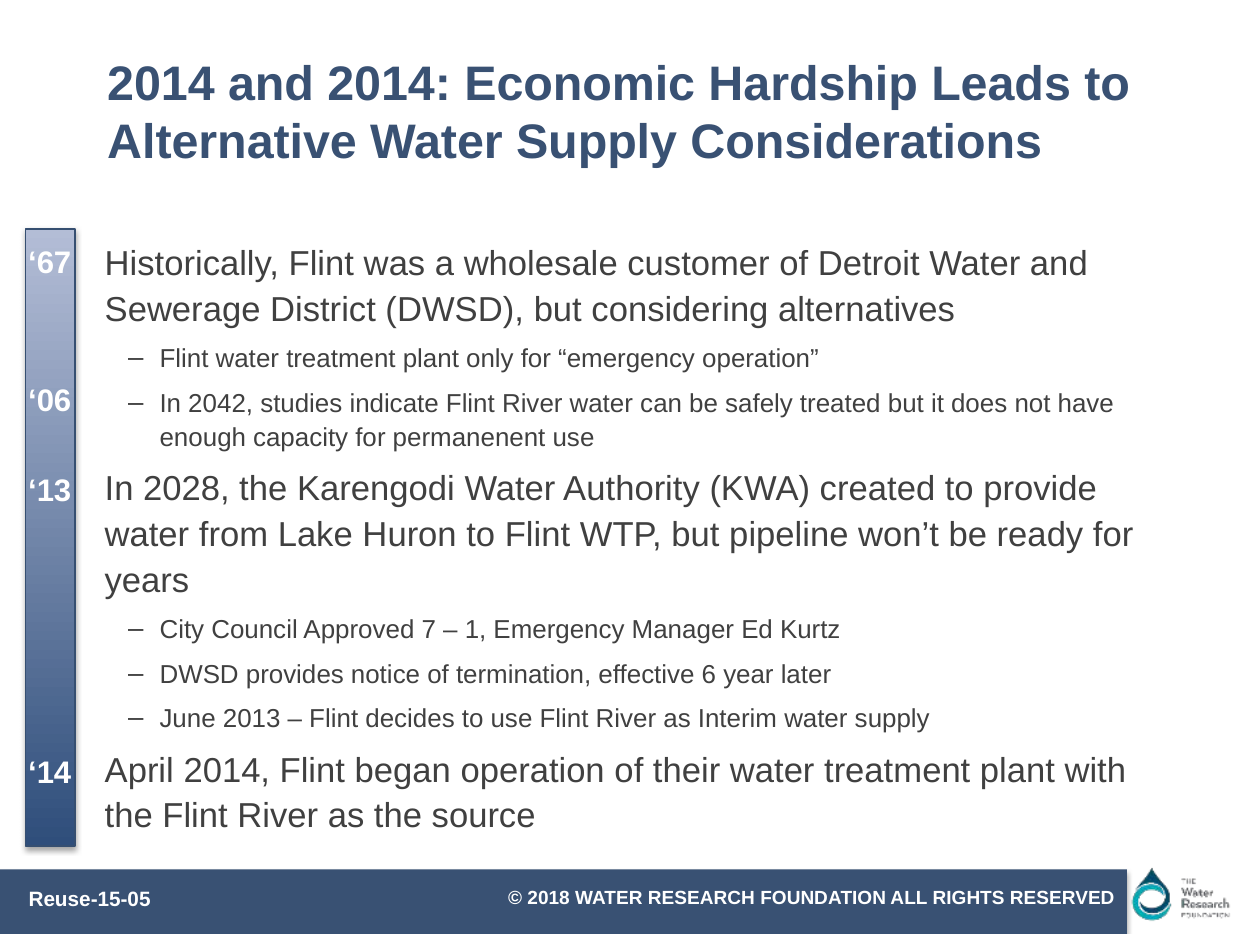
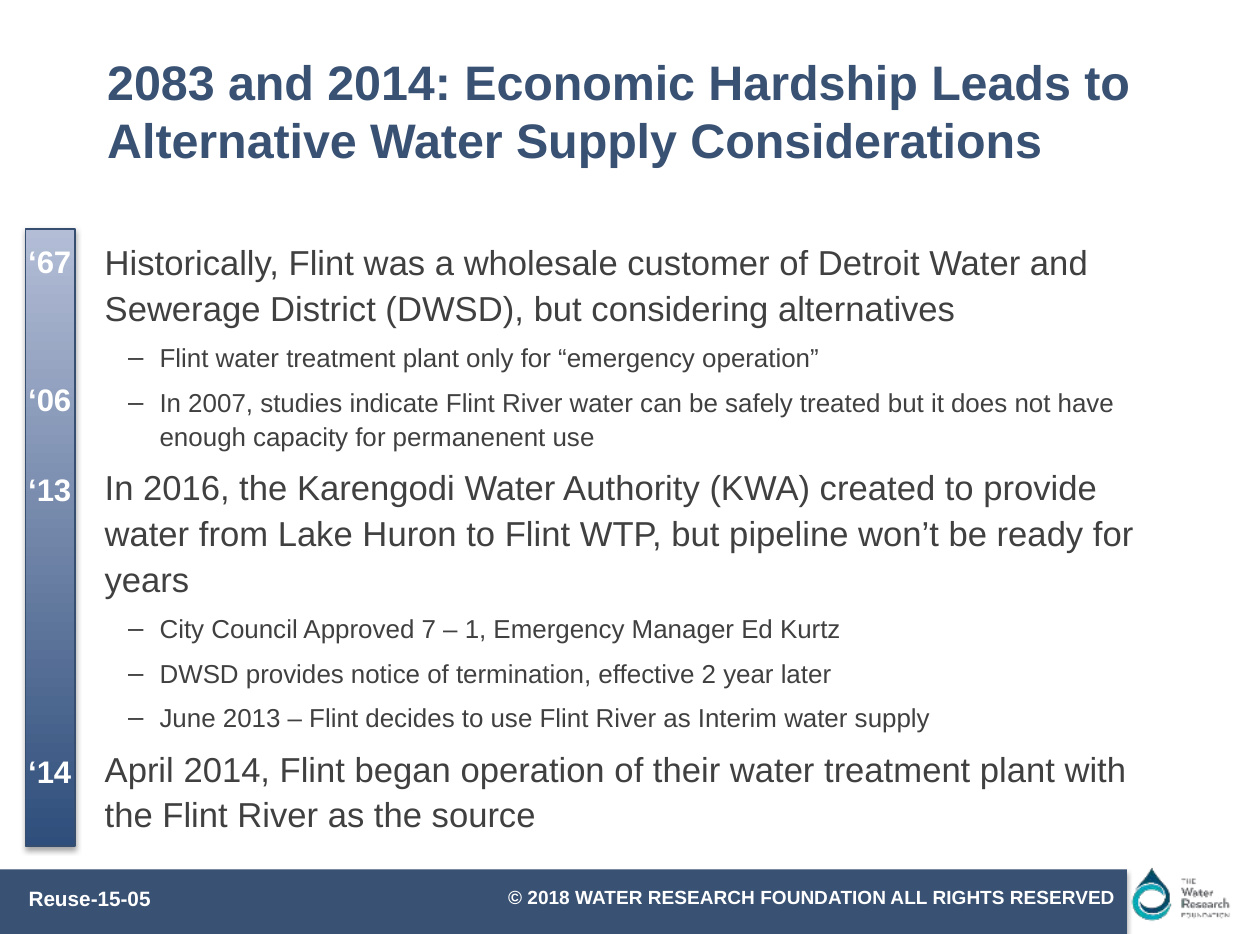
2014 at (161, 84): 2014 -> 2083
2042: 2042 -> 2007
In 2028: 2028 -> 2016
6: 6 -> 2
